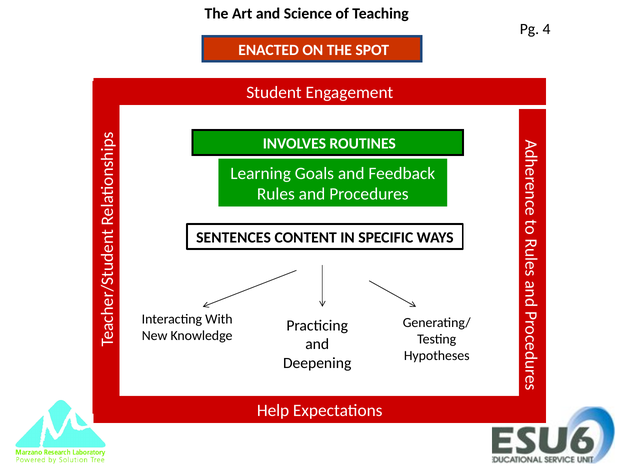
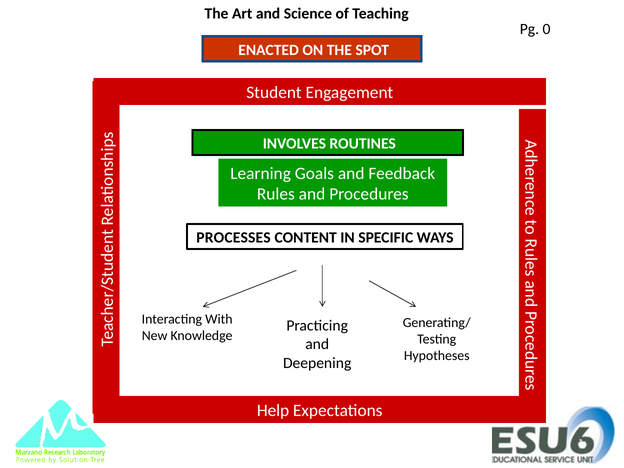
4: 4 -> 0
SENTENCES: SENTENCES -> PROCESSES
